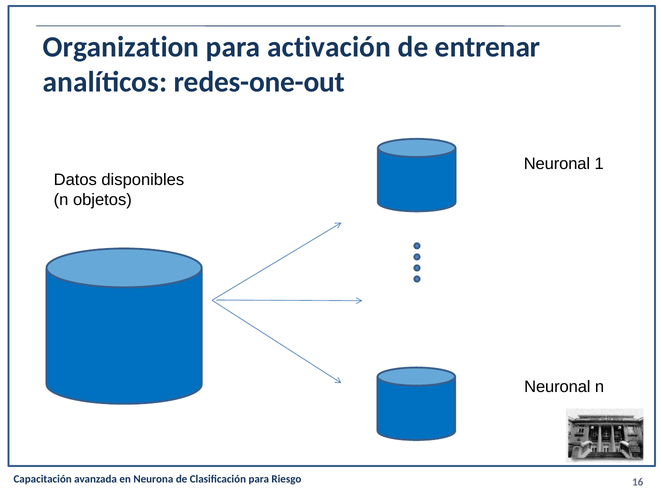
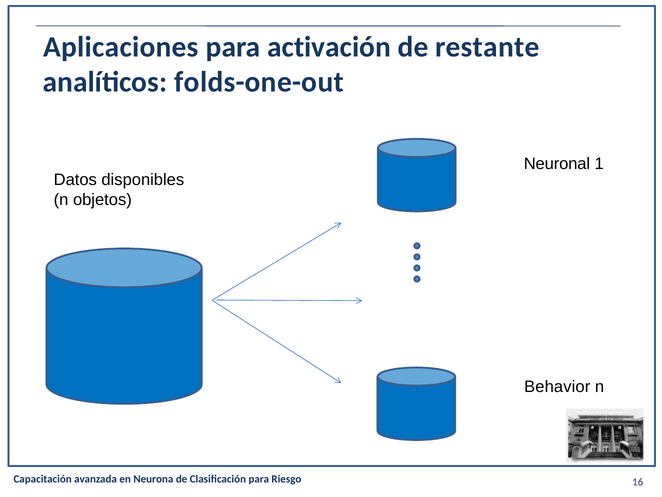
Organization: Organization -> Aplicaciones
entrenar: entrenar -> restante
redes-one-out: redes-one-out -> folds-one-out
Neuronal at (557, 386): Neuronal -> Behavior
